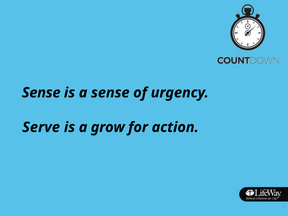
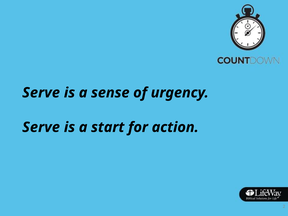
Sense at (41, 93): Sense -> Serve
grow: grow -> start
